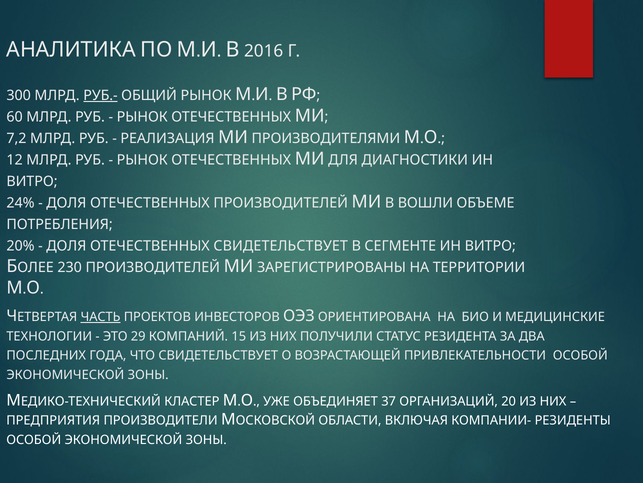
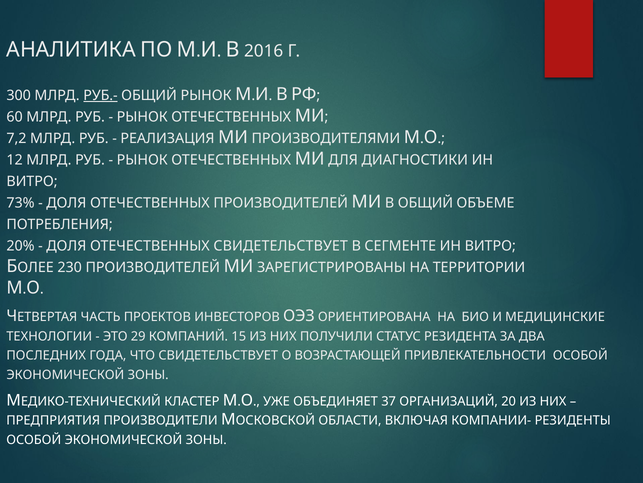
24%: 24% -> 73%
В ВОШЛИ: ВОШЛИ -> ОБЩИЙ
ЧАСТЬ underline: present -> none
